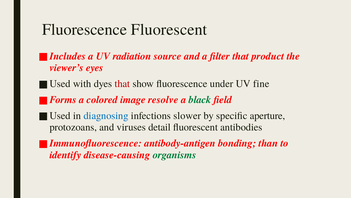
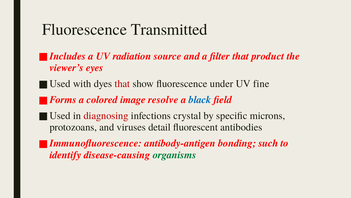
Fluorescence Fluorescent: Fluorescent -> Transmitted
black colour: green -> blue
diagnosing colour: blue -> red
slower: slower -> crystal
aperture: aperture -> microns
than: than -> such
